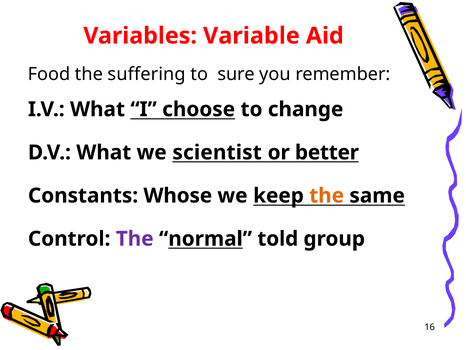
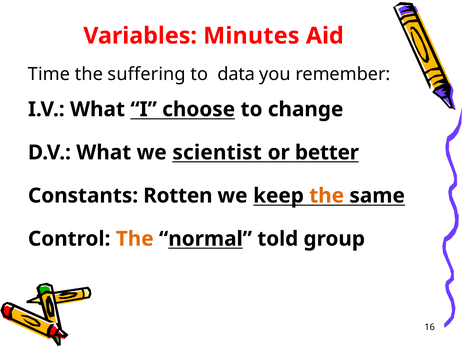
Variable: Variable -> Minutes
Food: Food -> Time
sure: sure -> data
Whose: Whose -> Rotten
The at (135, 238) colour: purple -> orange
